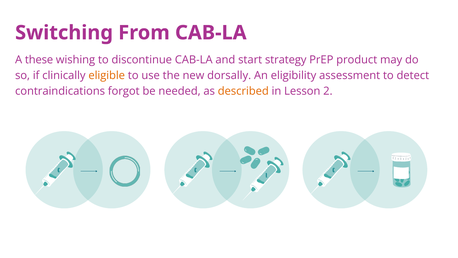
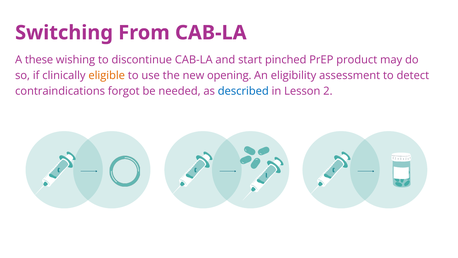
strategy: strategy -> pinched
dorsally: dorsally -> opening
described colour: orange -> blue
